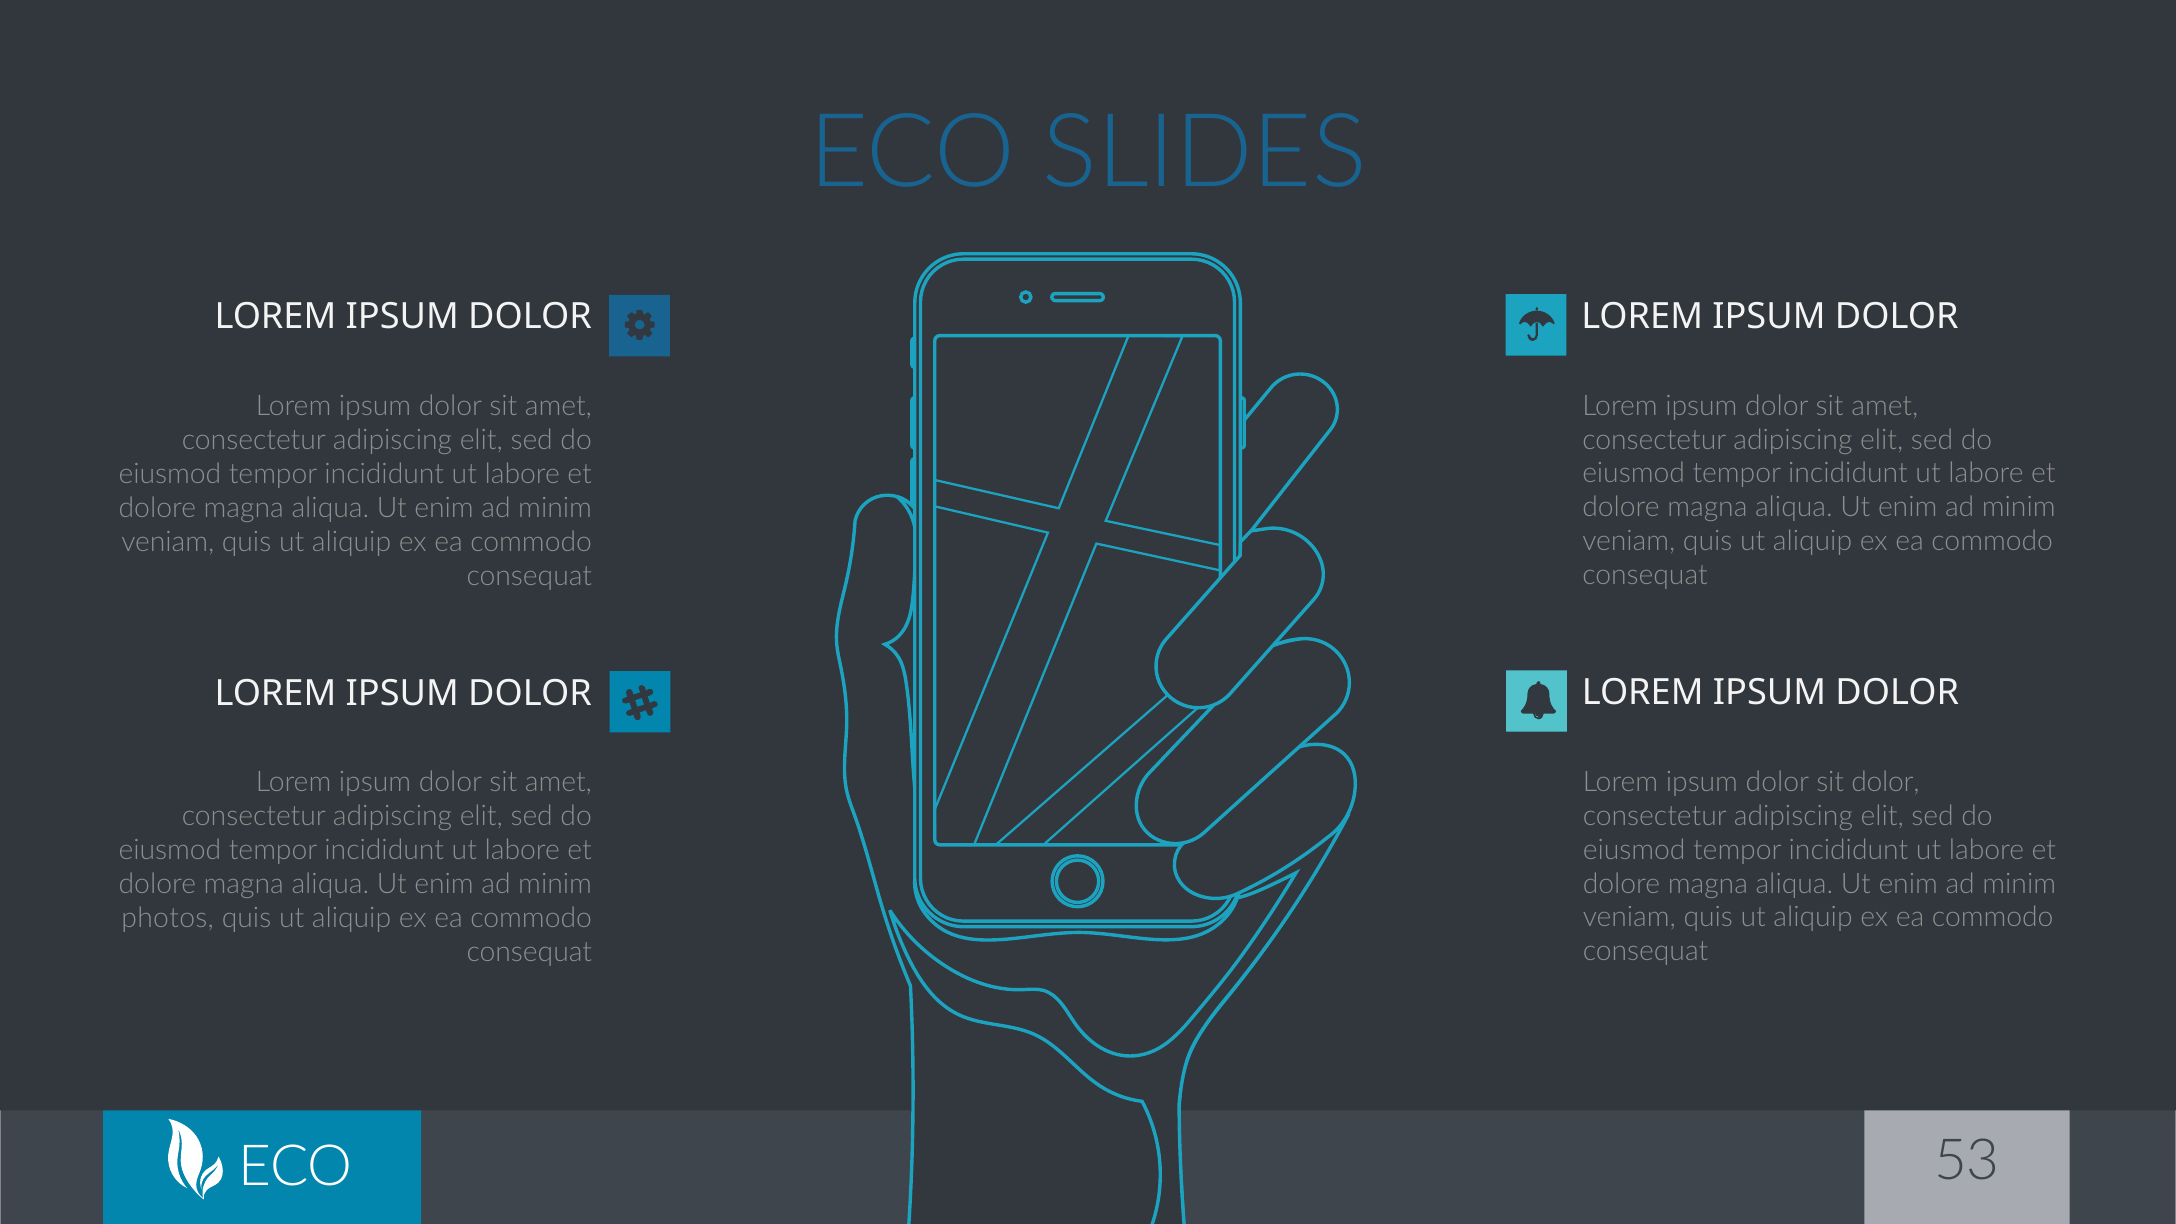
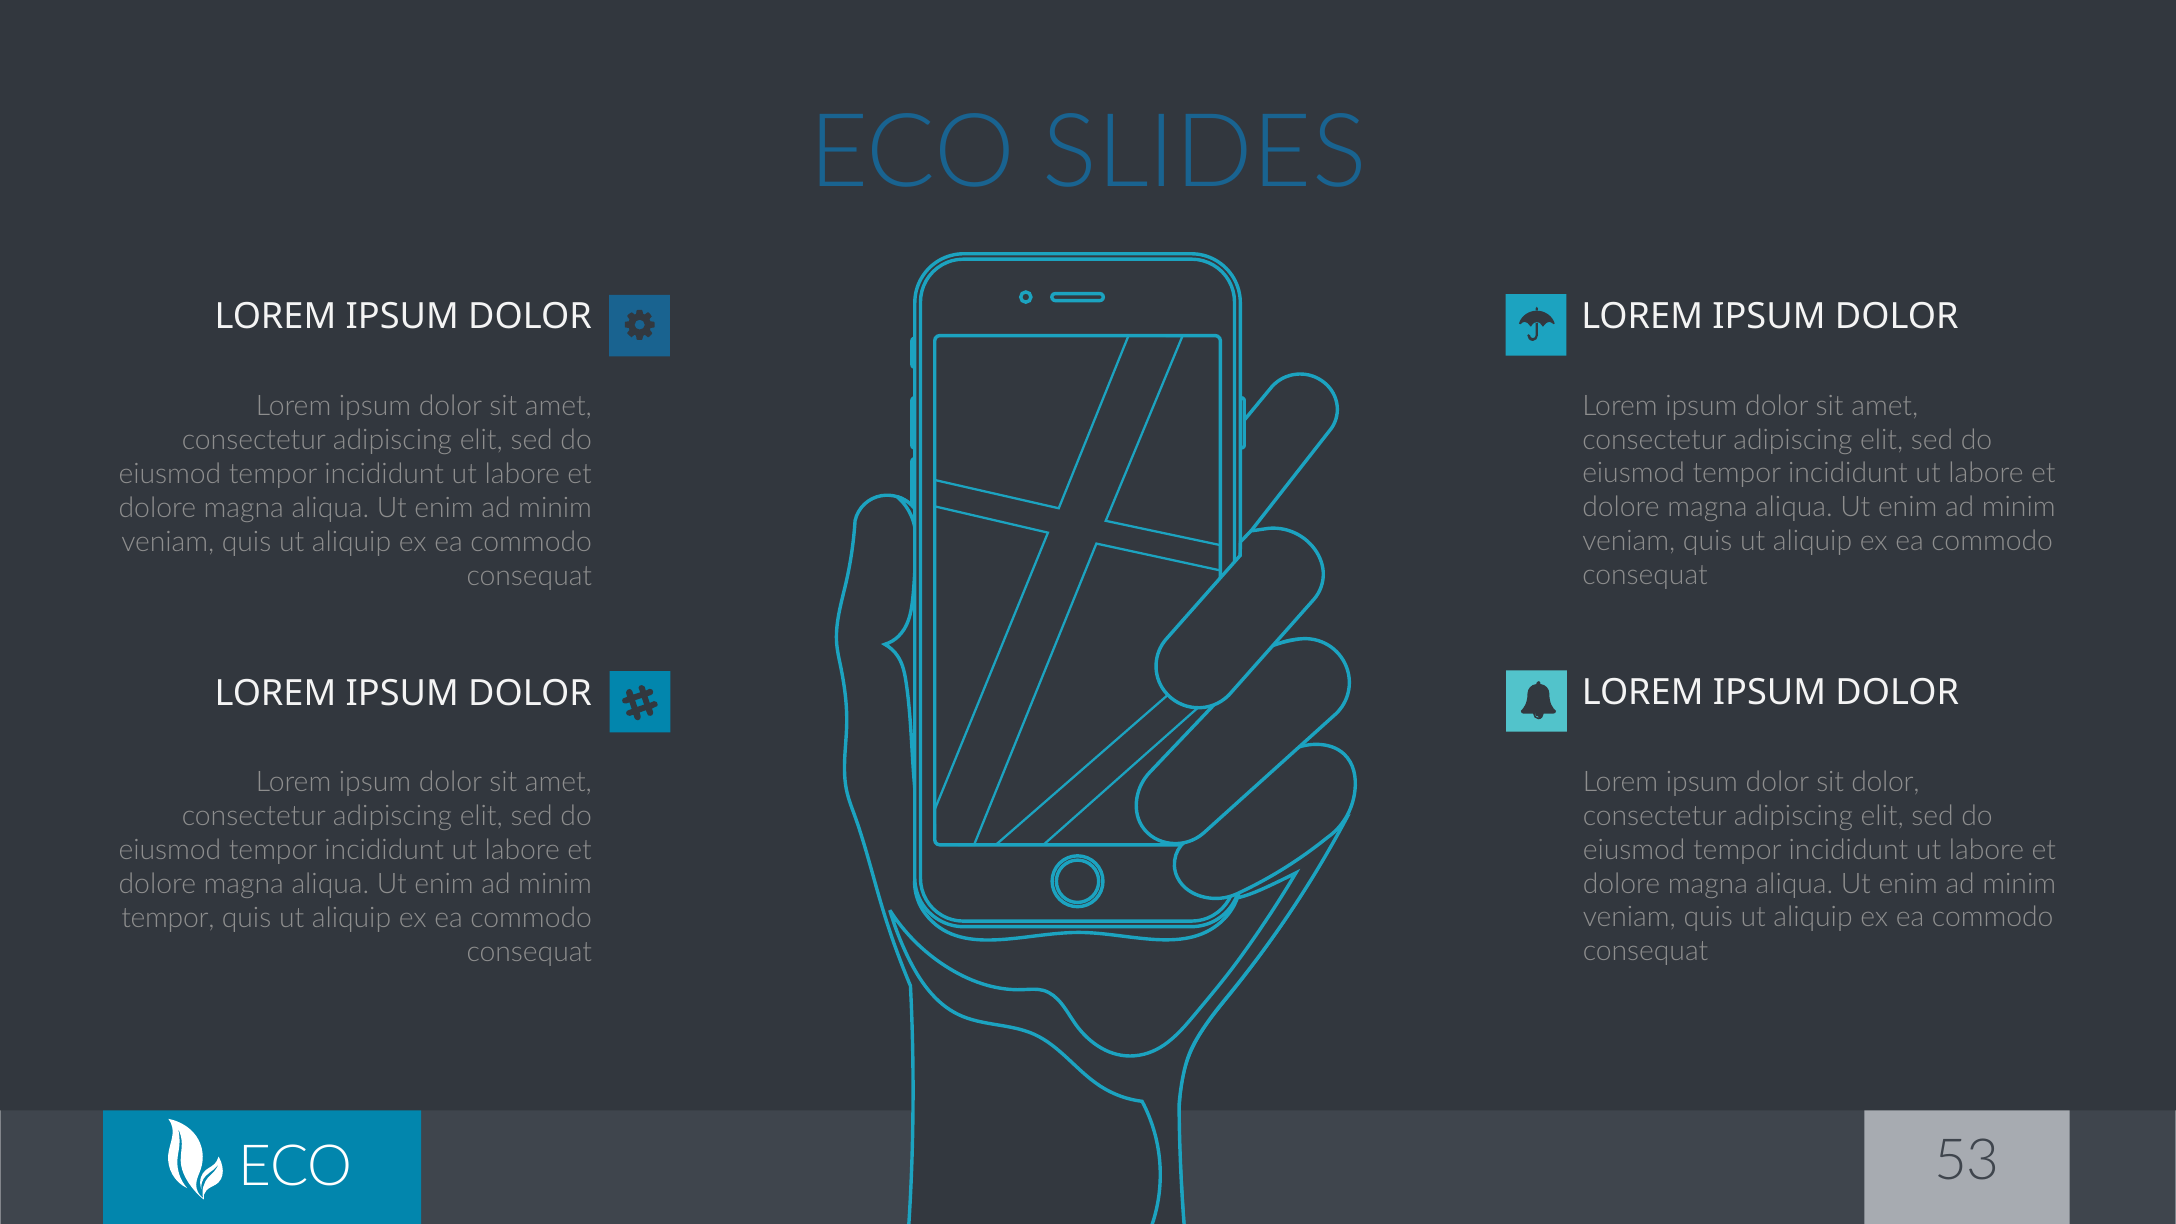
photos at (168, 918): photos -> tempor
